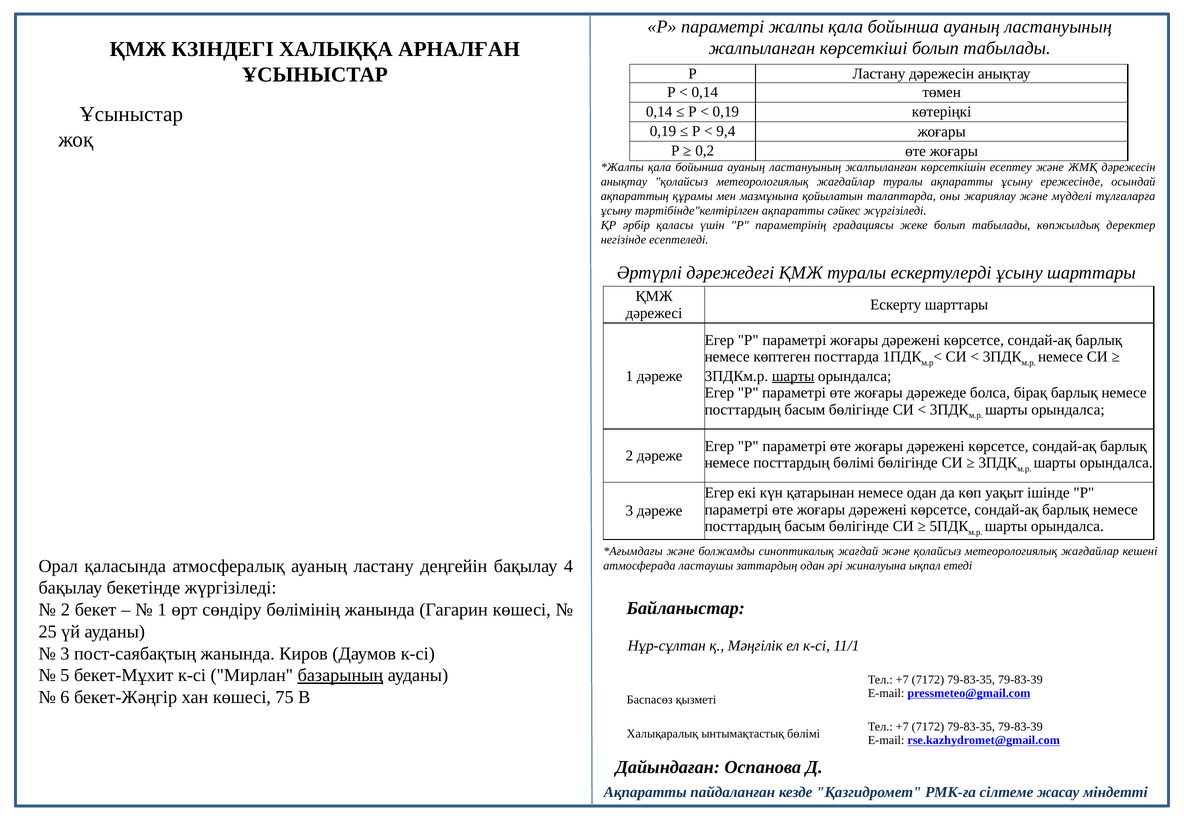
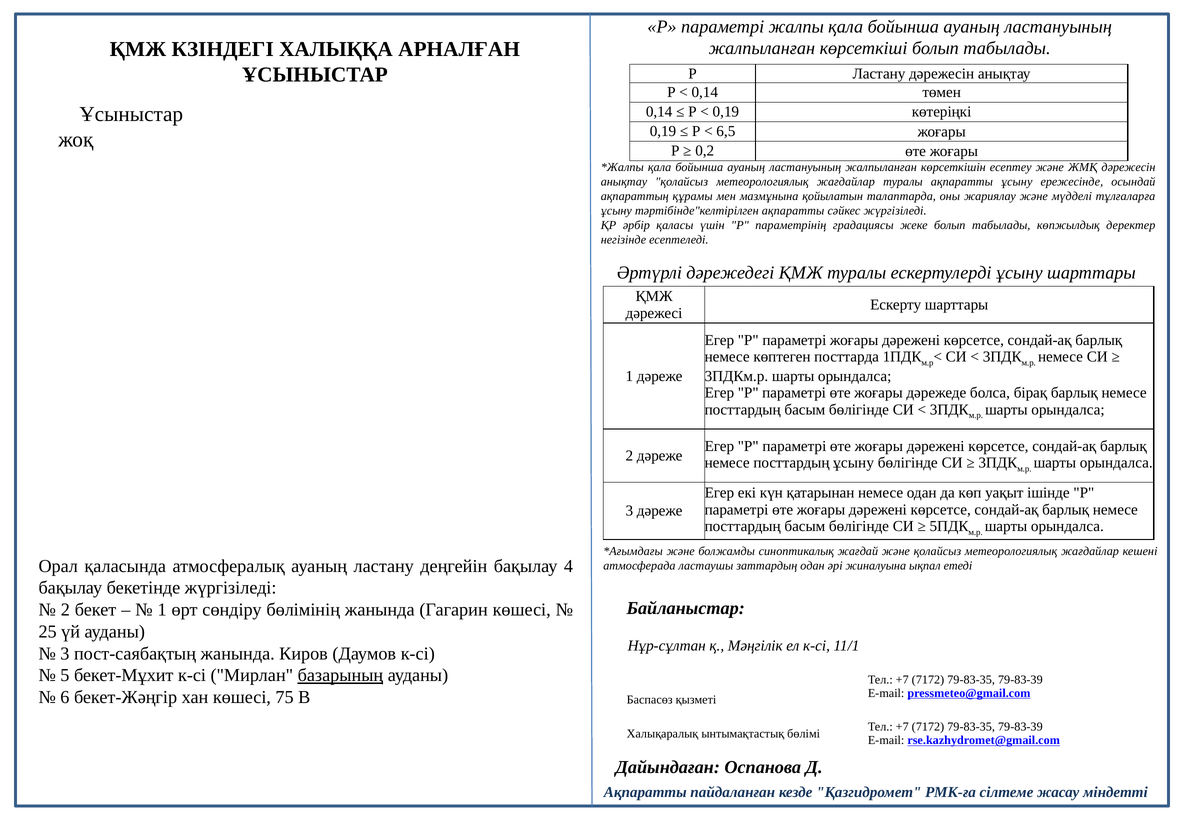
9,4: 9,4 -> 6,5
шарты at (793, 376) underline: present -> none
посттардың бөлімі: бөлімі -> ұсыну
